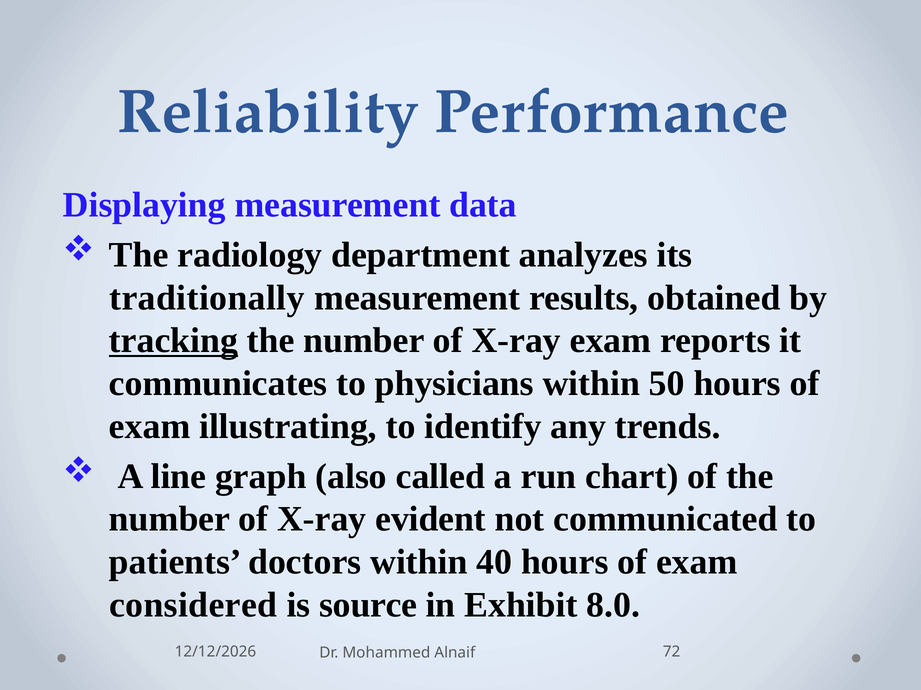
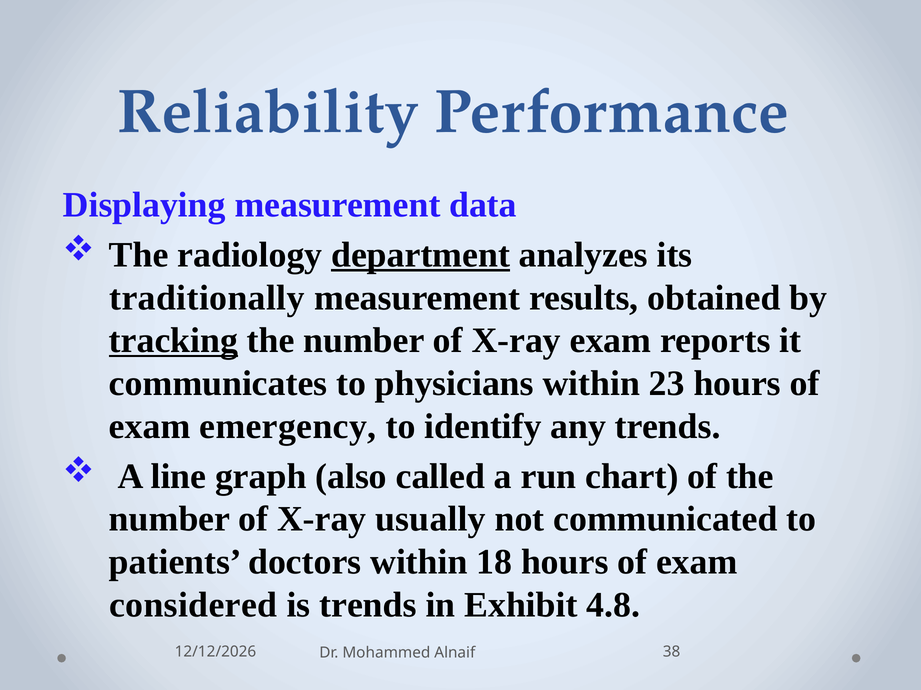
department underline: none -> present
50: 50 -> 23
illustrating: illustrating -> emergency
evident: evident -> usually
40: 40 -> 18
is source: source -> trends
8.0: 8.0 -> 4.8
72: 72 -> 38
